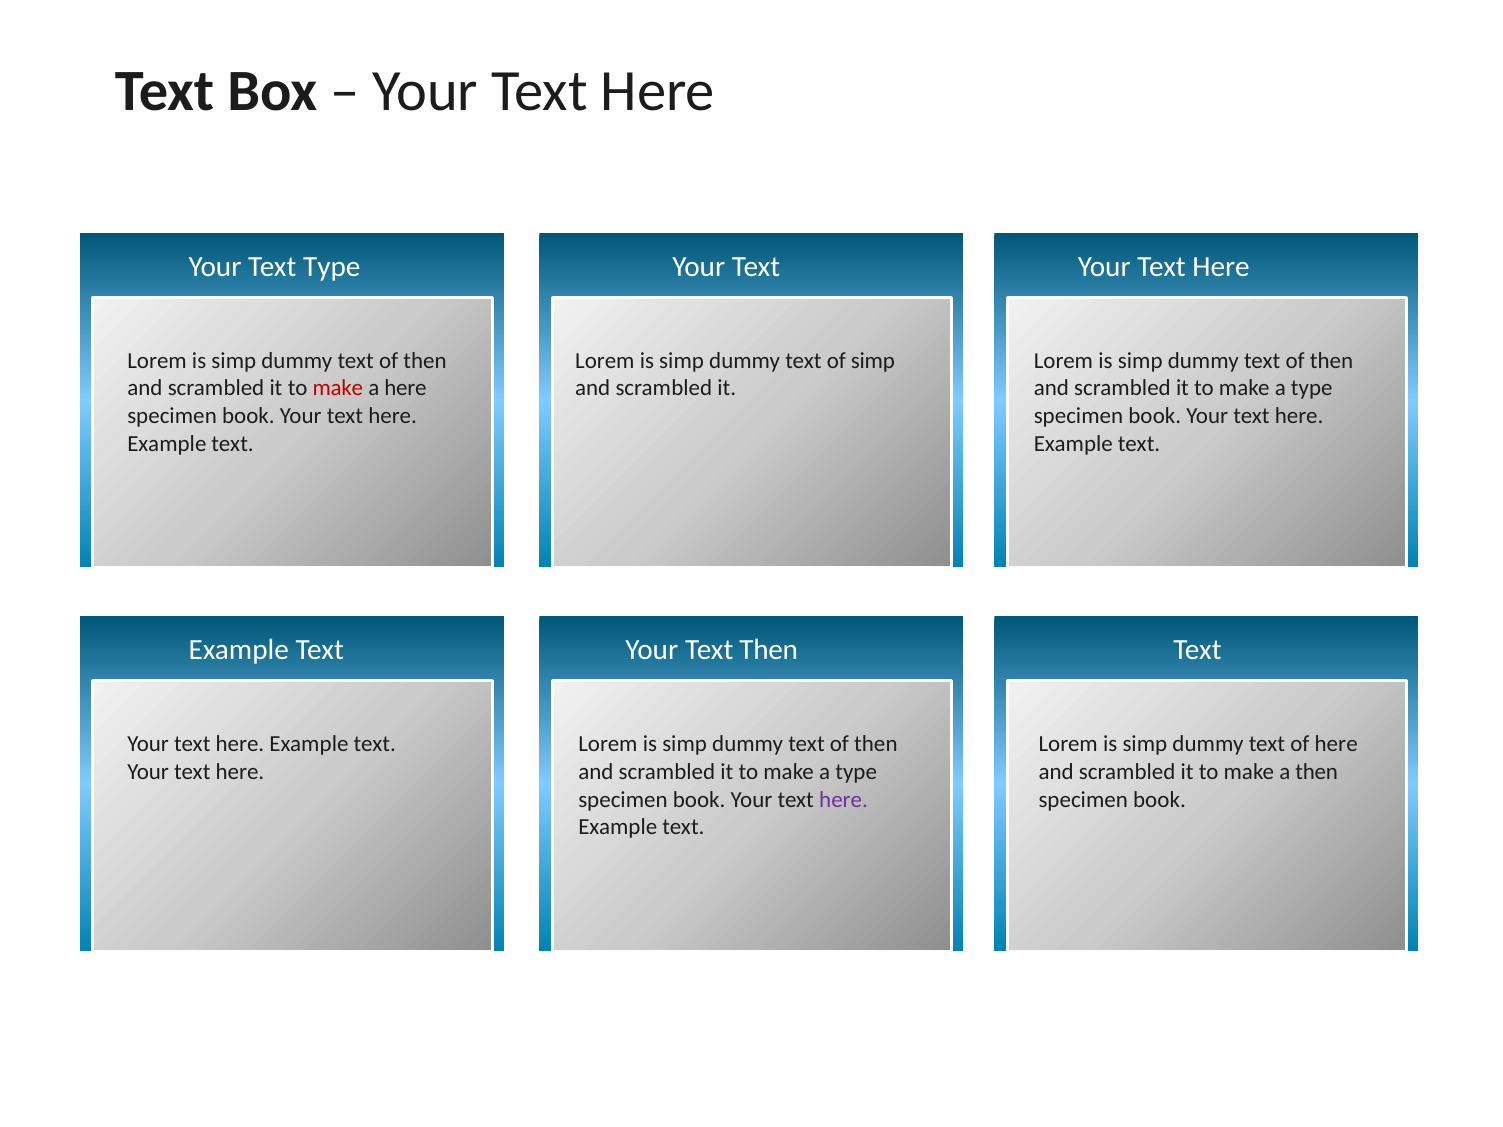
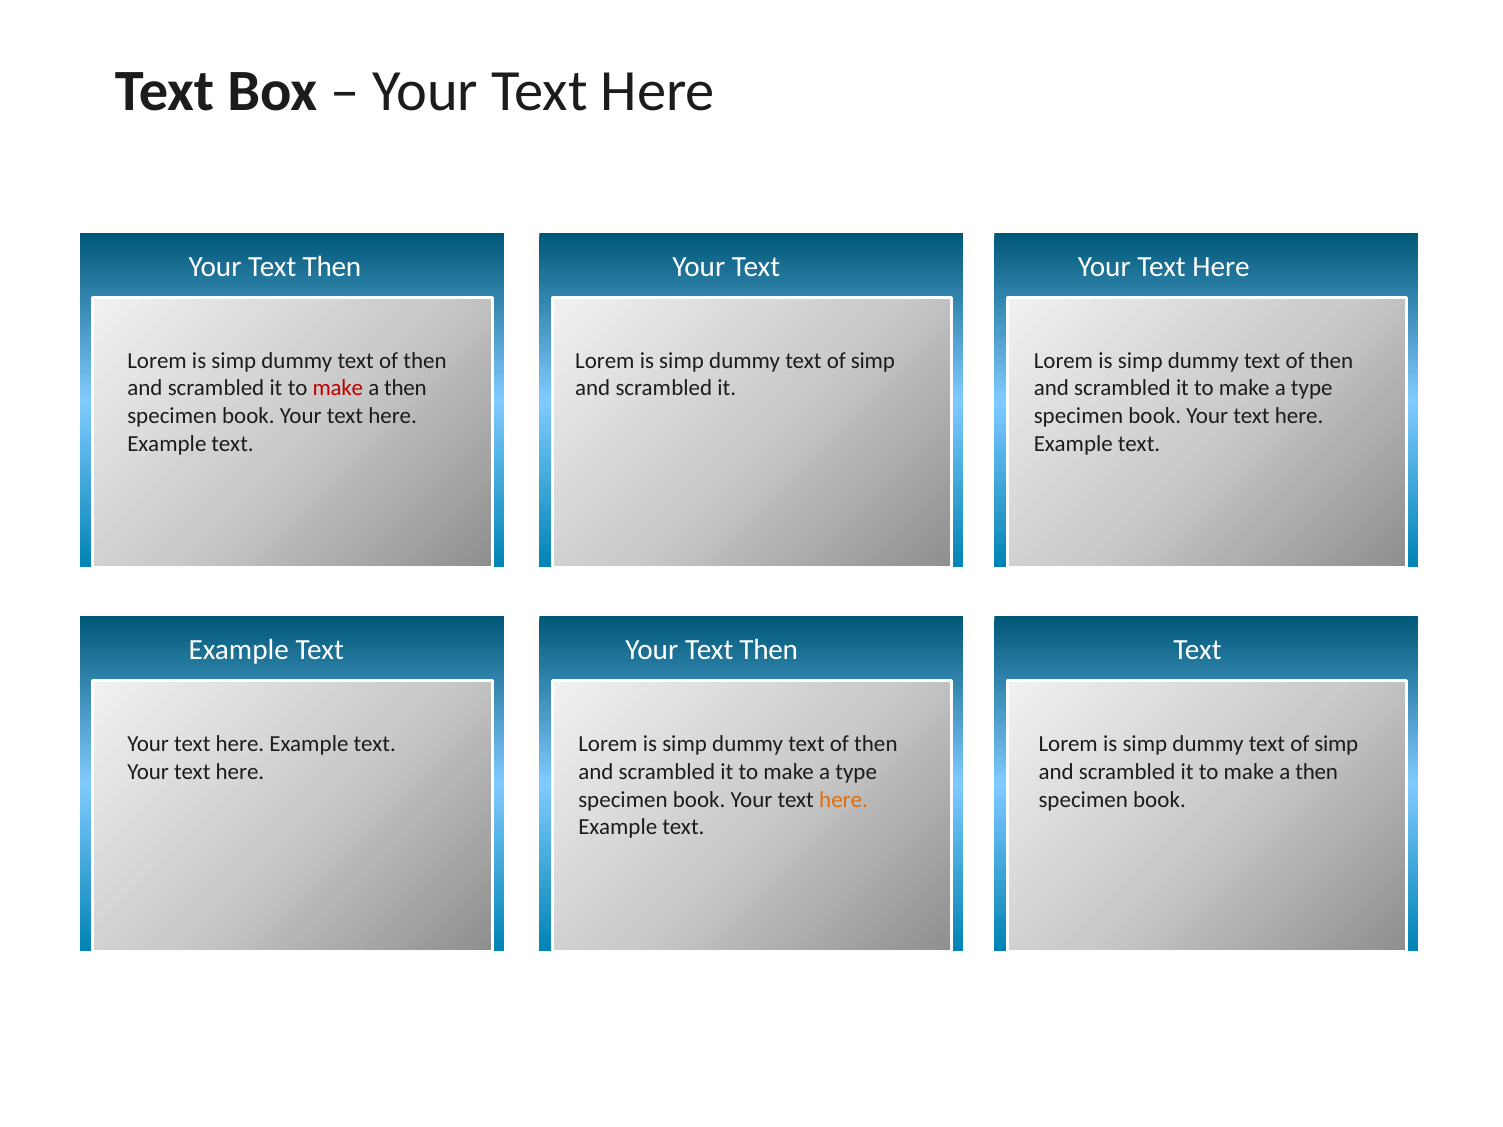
Type at (332, 267): Type -> Then
here at (405, 388): here -> then
here at (1336, 744): here -> simp
here at (844, 800) colour: purple -> orange
